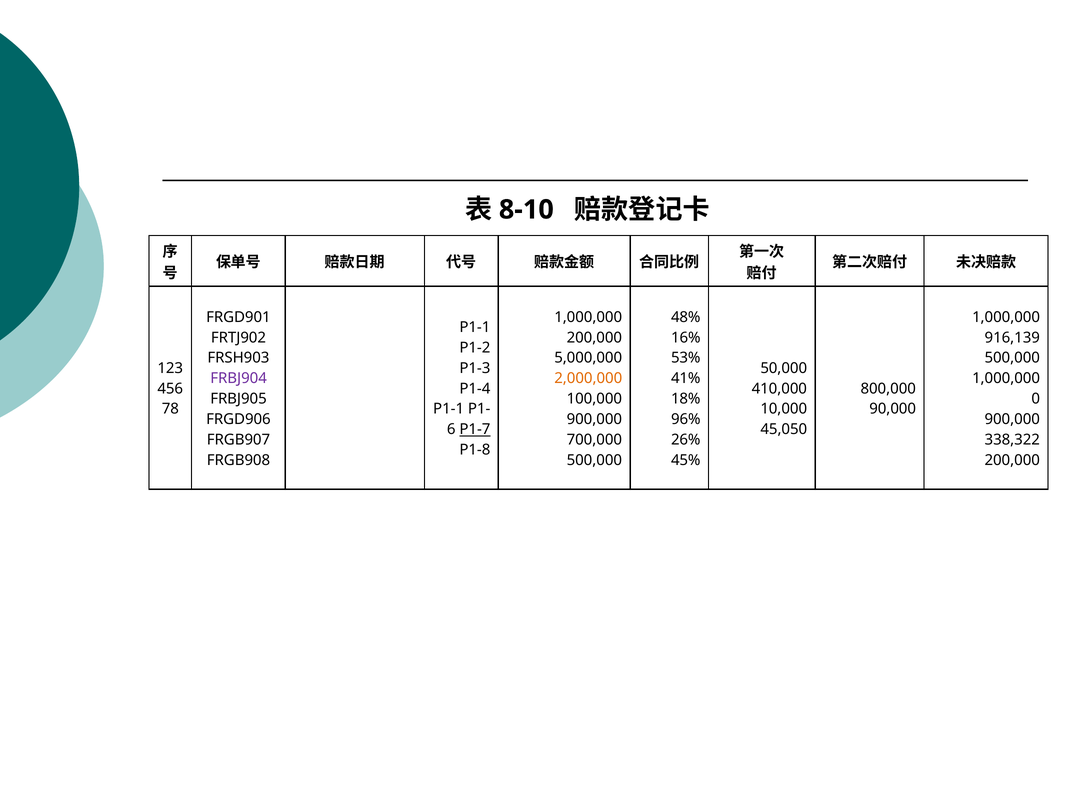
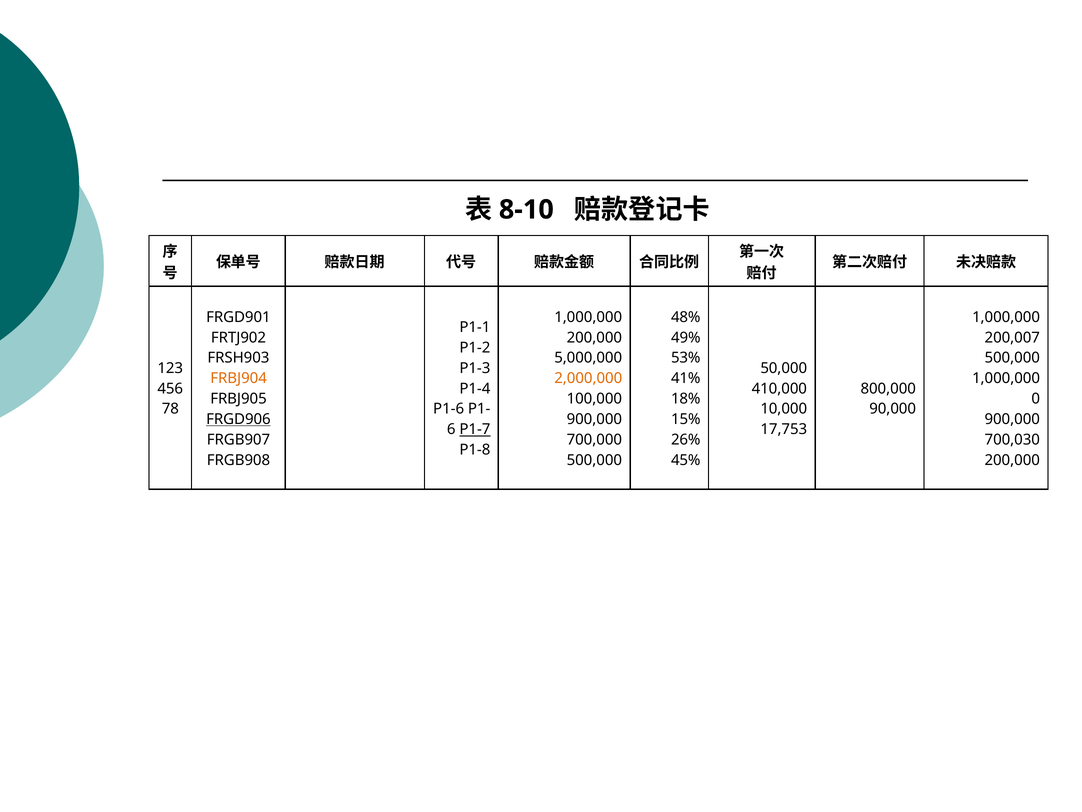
16%: 16% -> 49%
916,139: 916,139 -> 200,007
FRBJ904 colour: purple -> orange
P1-1 at (449, 409): P1-1 -> P1-6
FRGD906 underline: none -> present
96%: 96% -> 15%
45,050: 45,050 -> 17,753
338,322: 338,322 -> 700,030
